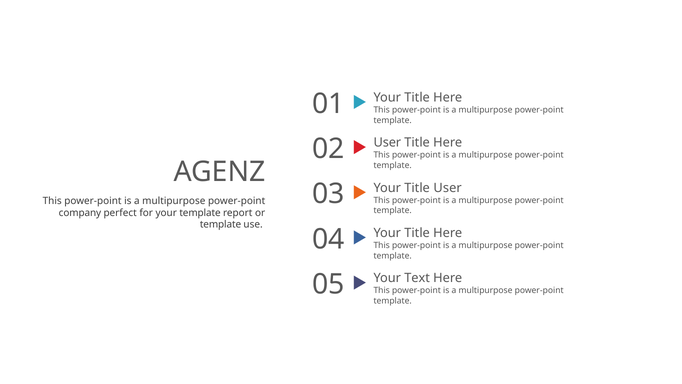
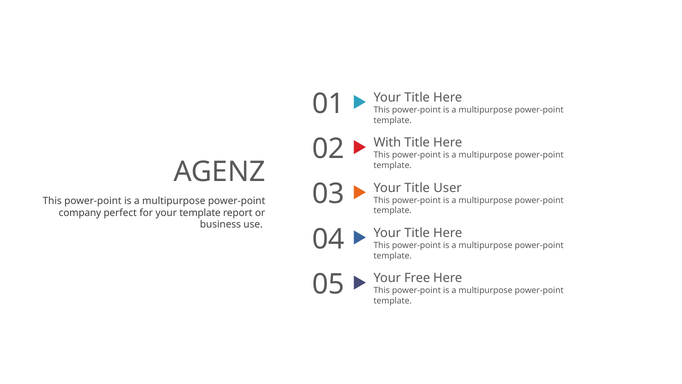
02 User: User -> With
template at (221, 224): template -> business
Text: Text -> Free
